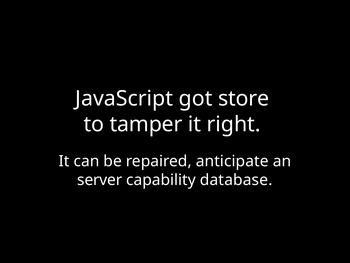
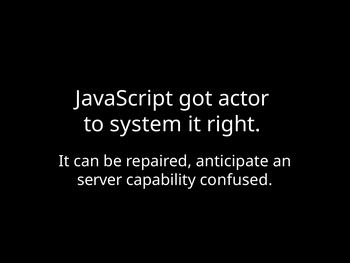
store: store -> actor
tamper: tamper -> system
database: database -> confused
